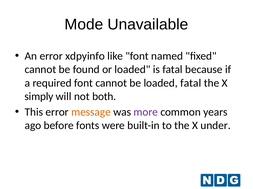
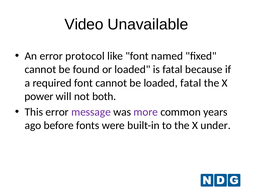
Mode: Mode -> Video
xdpyinfo: xdpyinfo -> protocol
simply: simply -> power
message colour: orange -> purple
